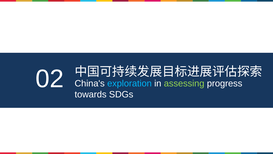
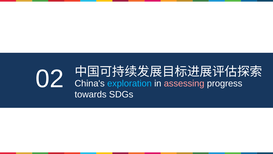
assessing colour: light green -> pink
